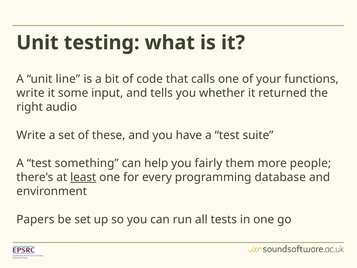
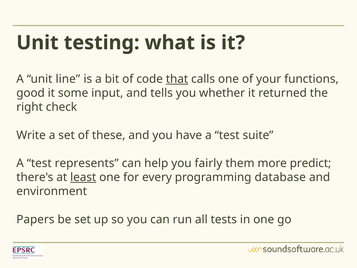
that underline: none -> present
write at (30, 93): write -> good
audio: audio -> check
something: something -> represents
people: people -> predict
